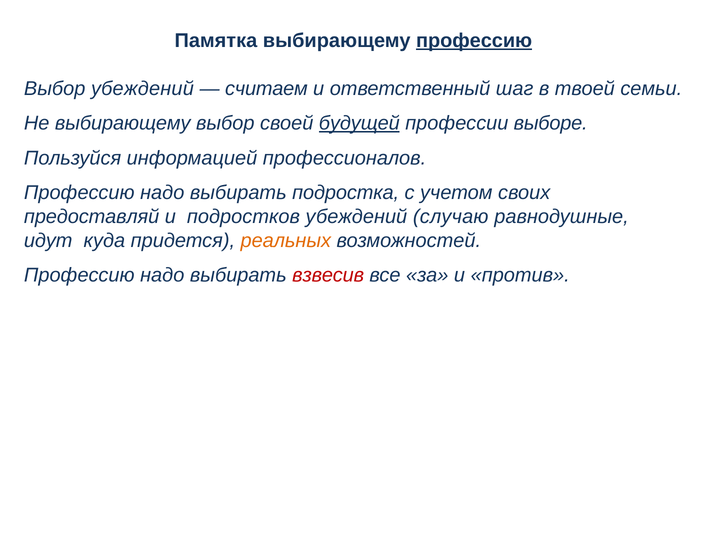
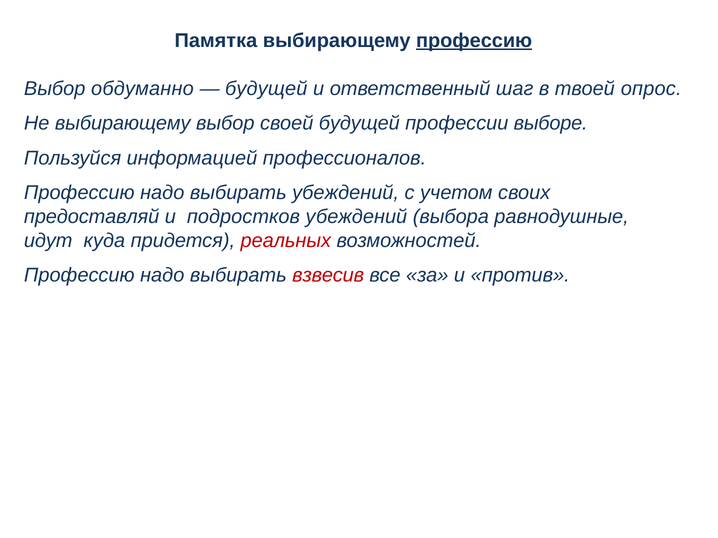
Выбор убеждений: убеждений -> обдуманно
считаем at (266, 89): считаем -> будущей
семьи: семьи -> опрос
будущей at (359, 123) underline: present -> none
выбирать подростка: подростка -> убеждений
случаю: случаю -> выбора
реальных colour: orange -> red
